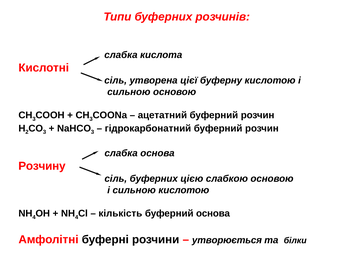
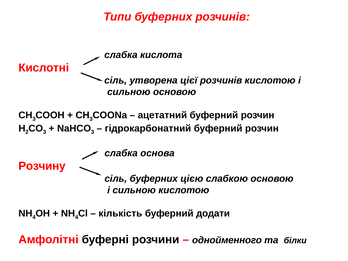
цієї буферну: буферну -> розчинів
буферний основа: основа -> додати
утворюється: утворюється -> однойменного
